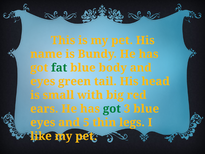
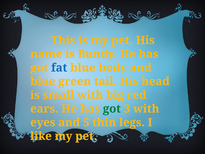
fat colour: green -> blue
eyes at (43, 81): eyes -> blue
3 blue: blue -> with
